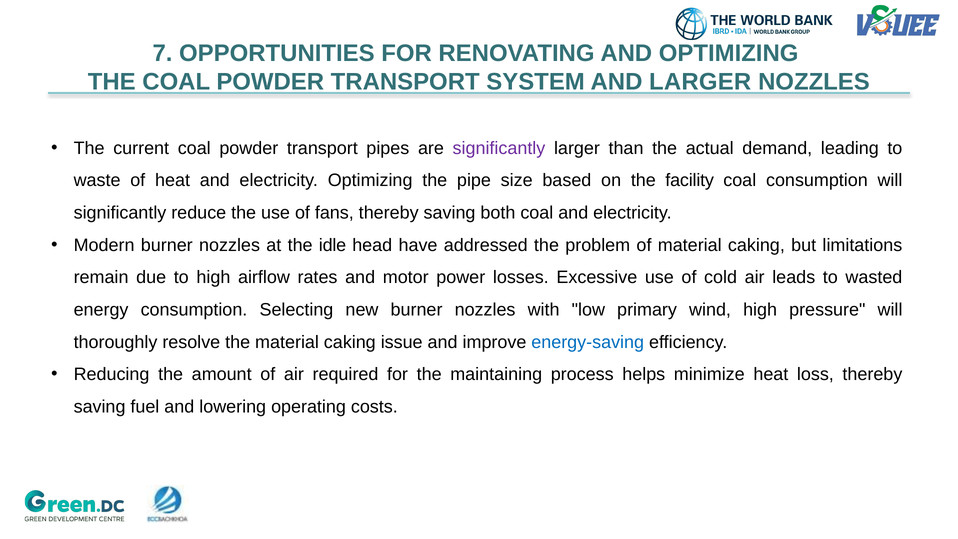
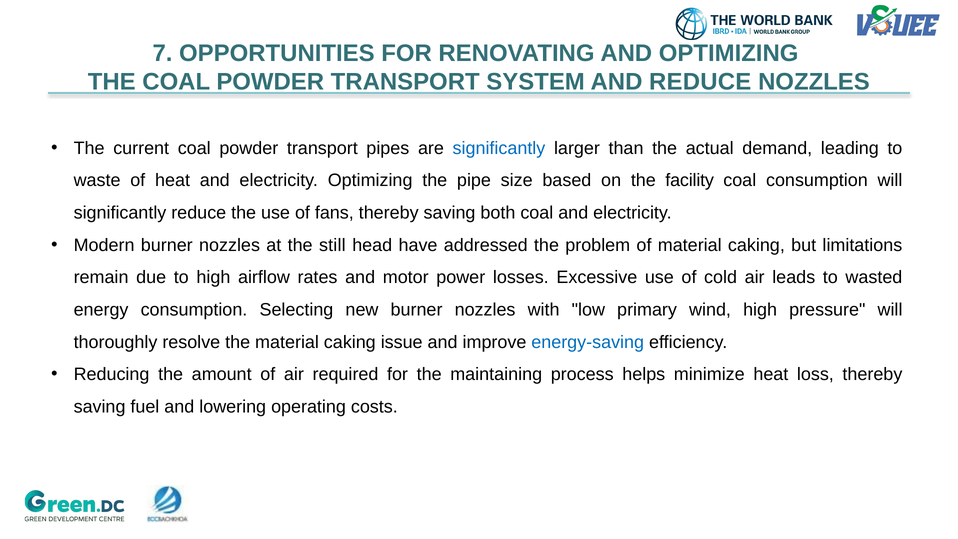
AND LARGER: LARGER -> REDUCE
significantly at (499, 148) colour: purple -> blue
idle: idle -> still
